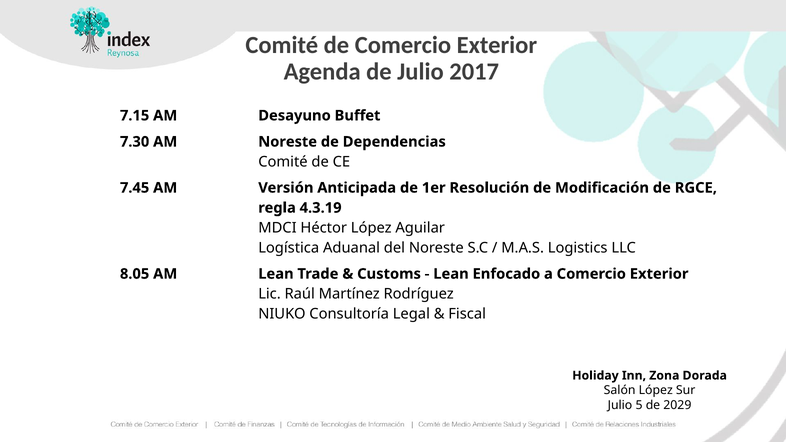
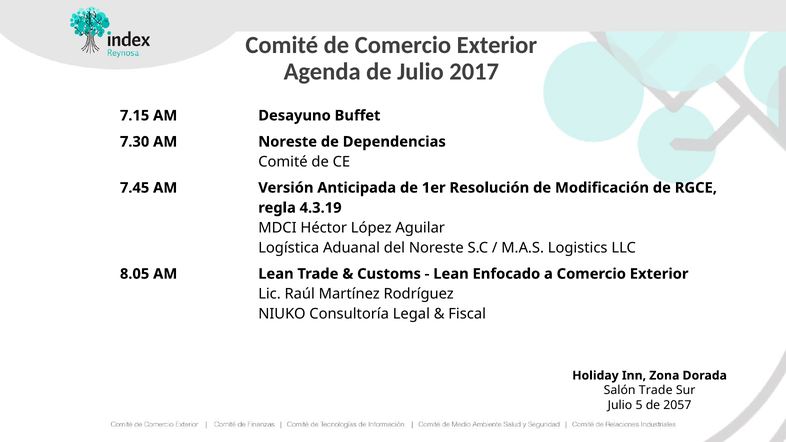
Salón López: López -> Trade
2029: 2029 -> 2057
